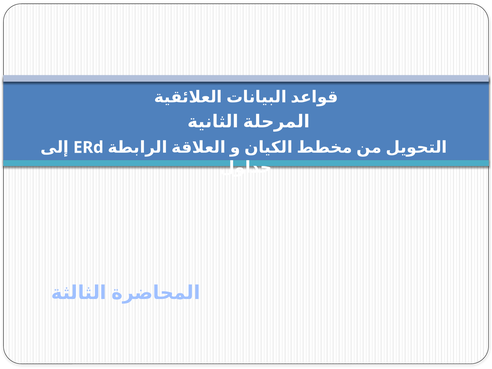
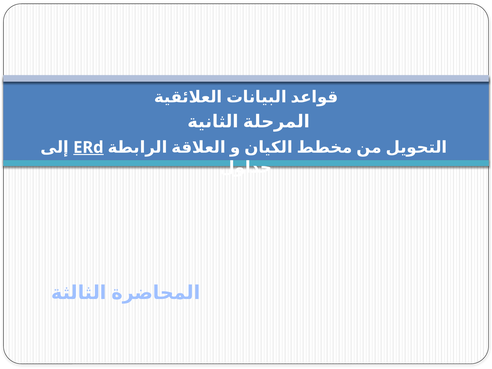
ERd underline: none -> present
